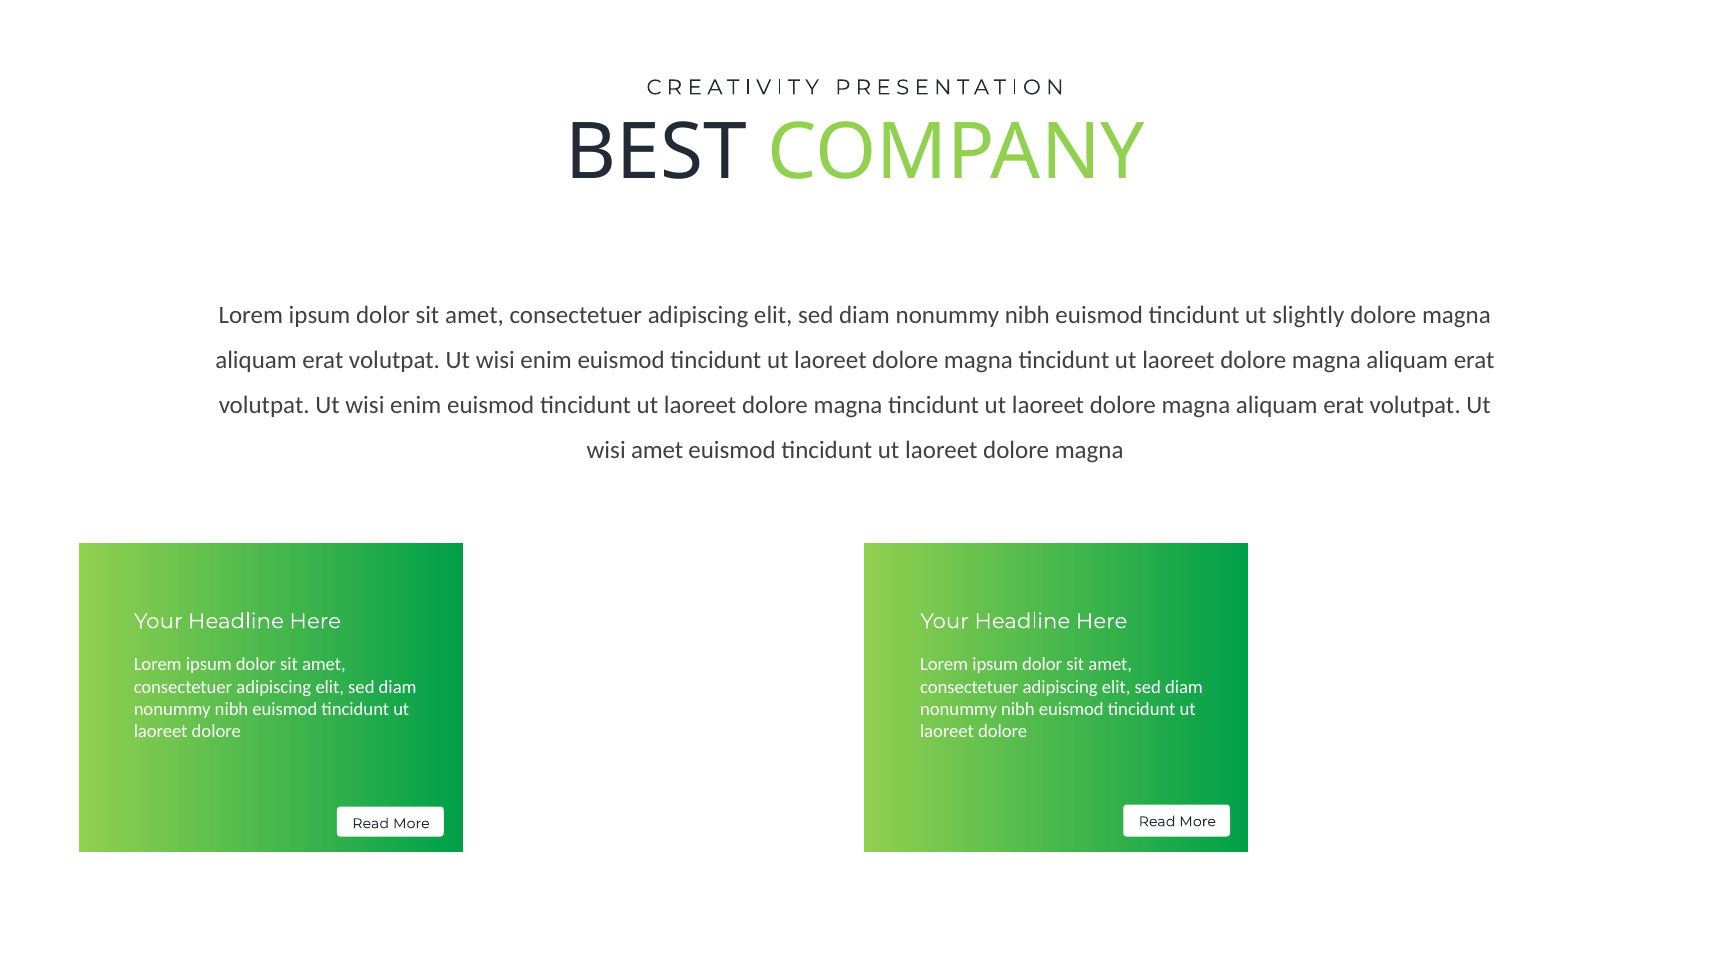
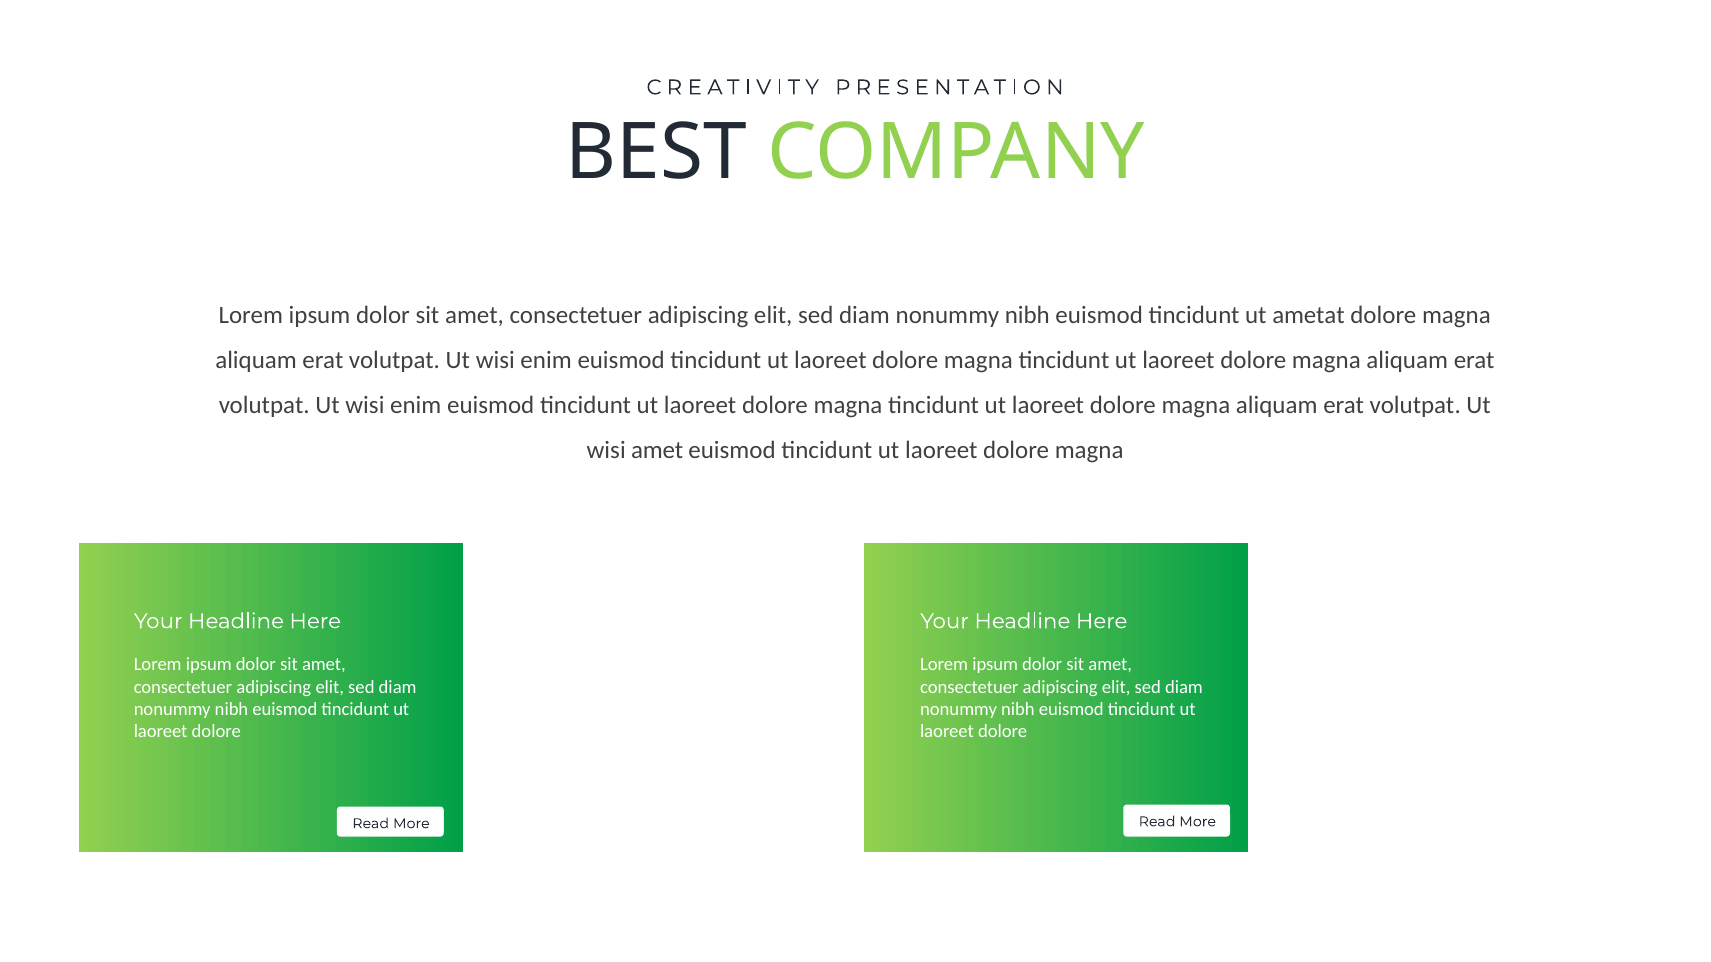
slightly: slightly -> ametat
